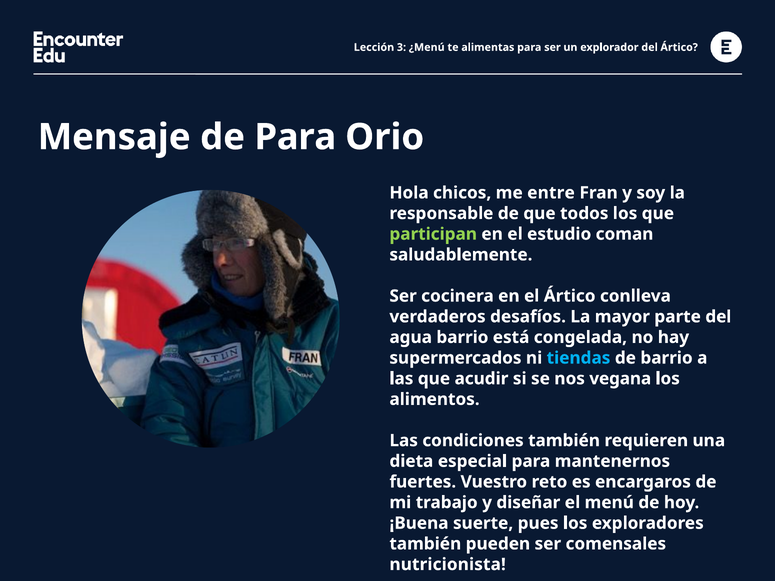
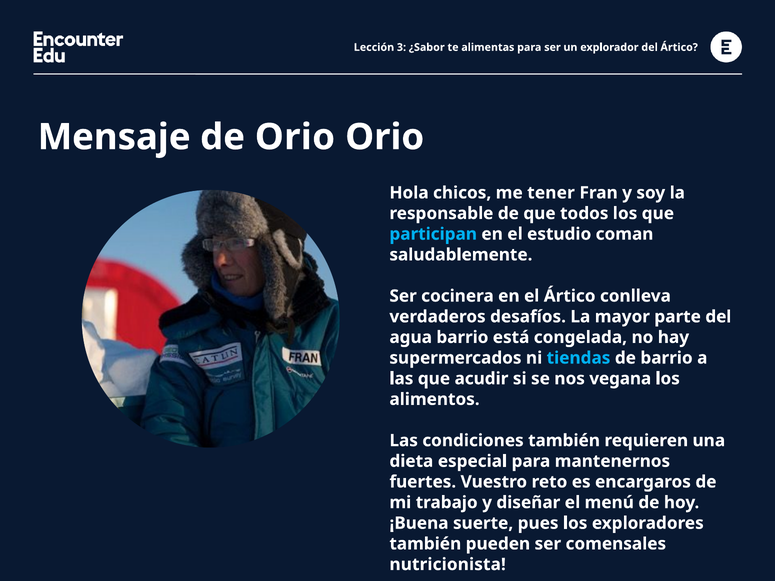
¿Menú: ¿Menú -> ¿Sabor
de Para: Para -> Orio
entre: entre -> tener
participan colour: light green -> light blue
